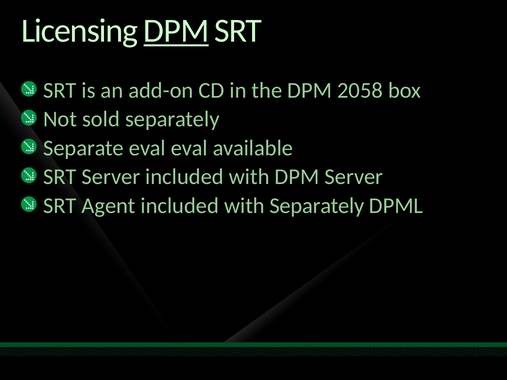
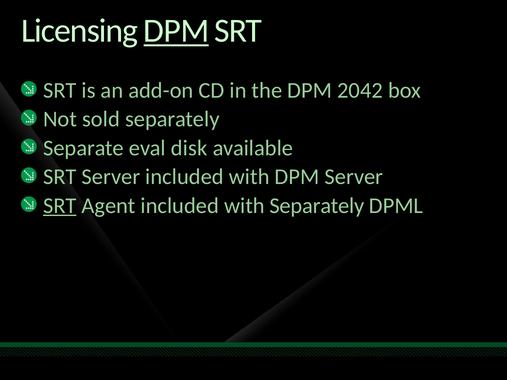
2058: 2058 -> 2042
eval eval: eval -> disk
SRT at (60, 206) underline: none -> present
